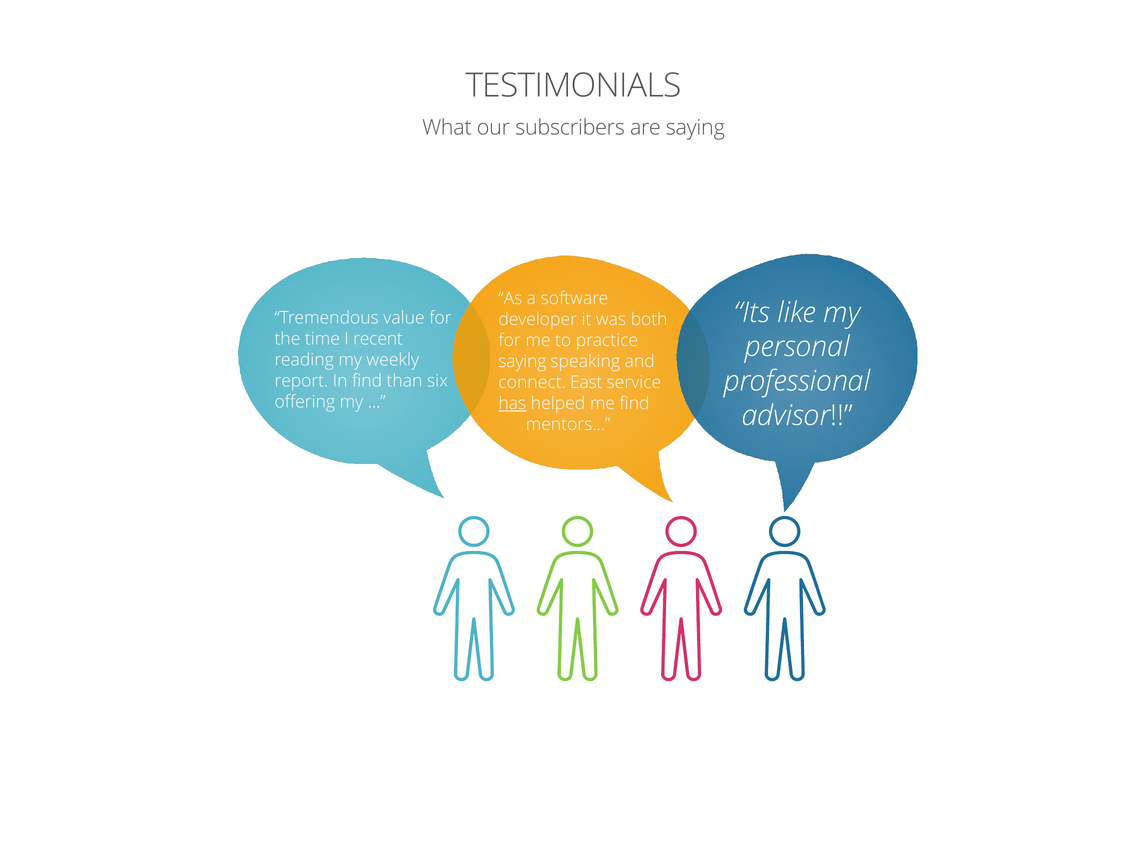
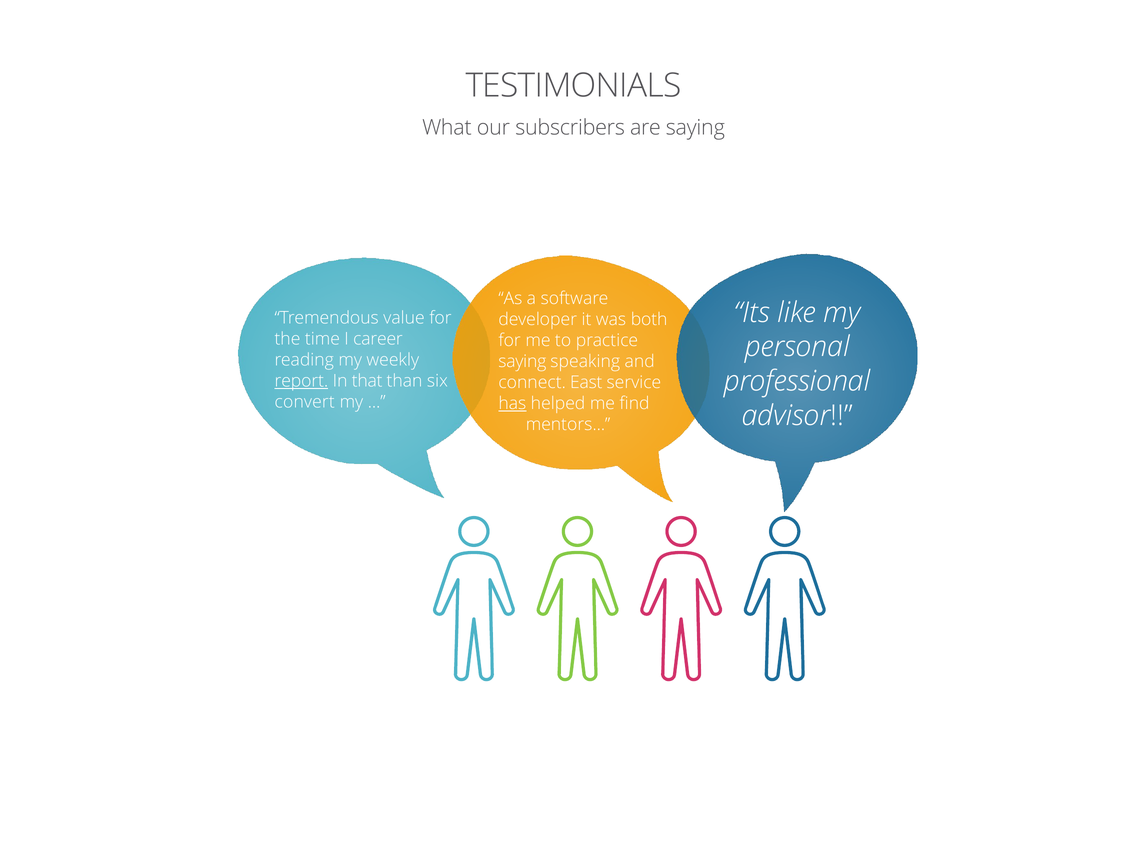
recent: recent -> career
report underline: none -> present
In find: find -> that
offering: offering -> convert
